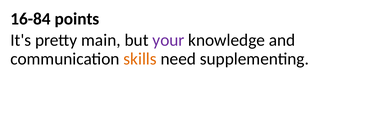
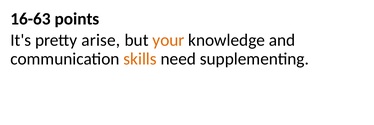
16-84: 16-84 -> 16-63
main: main -> arise
your colour: purple -> orange
